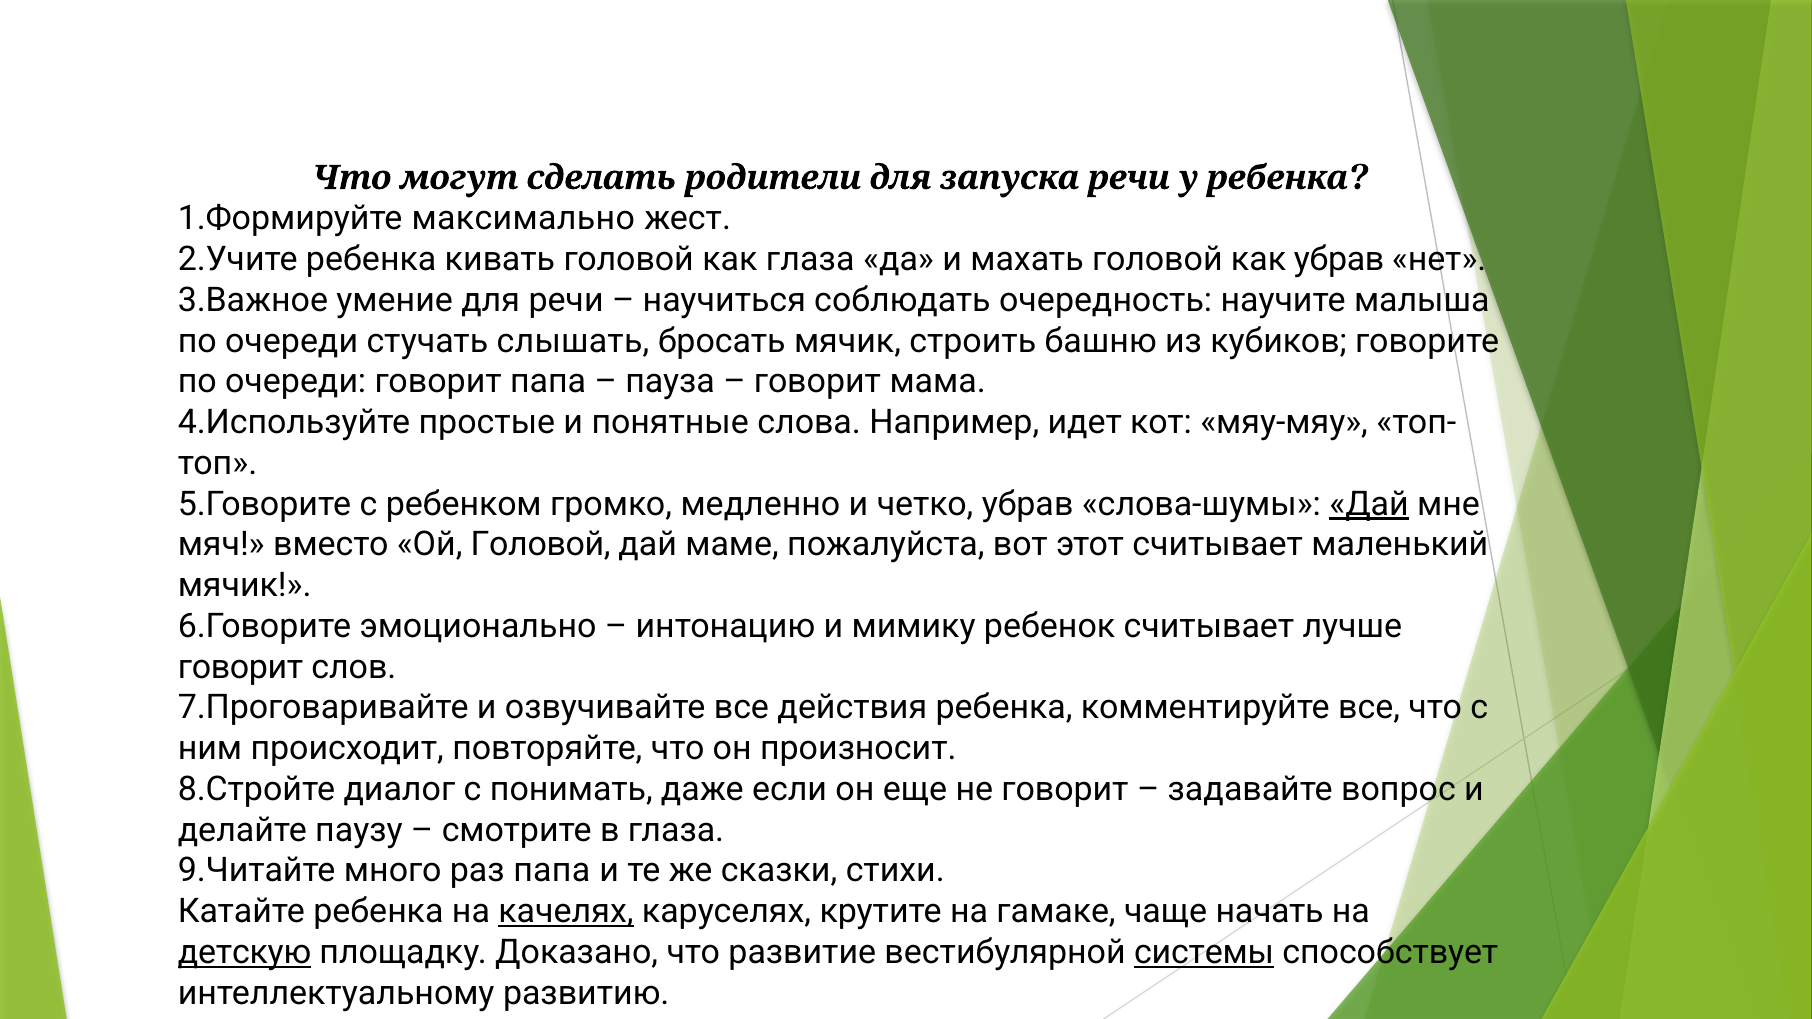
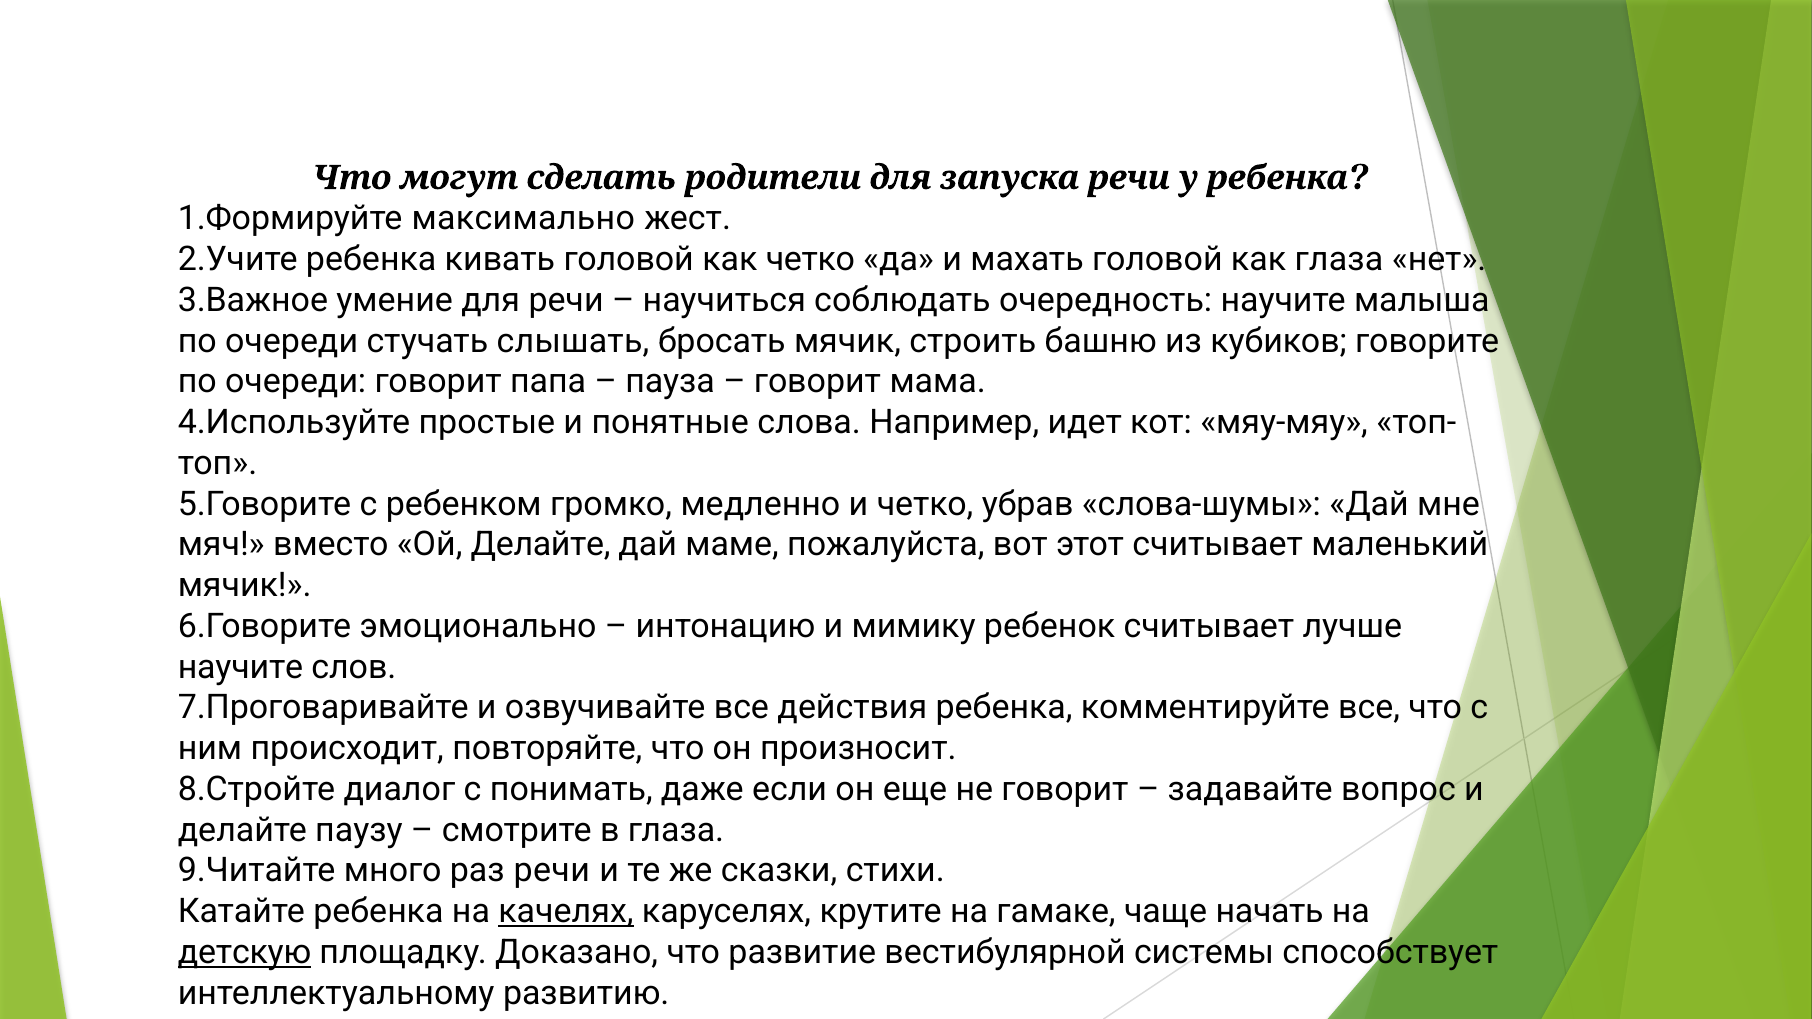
как глаза: глаза -> четко
как убрав: убрав -> глаза
Дай at (1369, 504) underline: present -> none
Ой Головой: Головой -> Делайте
говорит at (241, 667): говорит -> научите
раз папа: папа -> речи
системы underline: present -> none
